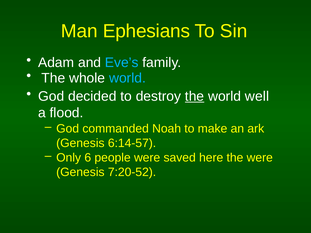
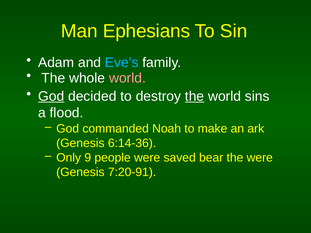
world at (127, 78) colour: light blue -> pink
God at (51, 96) underline: none -> present
well: well -> sins
6:14-57: 6:14-57 -> 6:14-36
6: 6 -> 9
here: here -> bear
7:20-52: 7:20-52 -> 7:20-91
